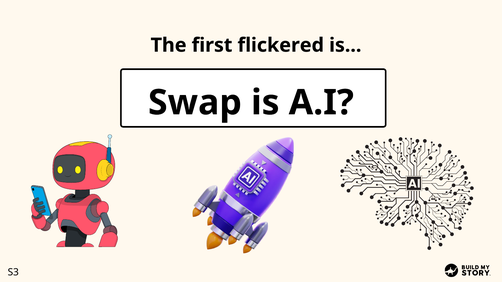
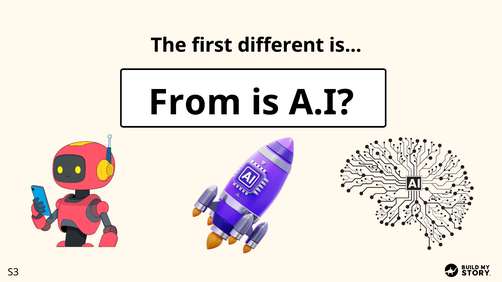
flickered: flickered -> different
Swap: Swap -> From
